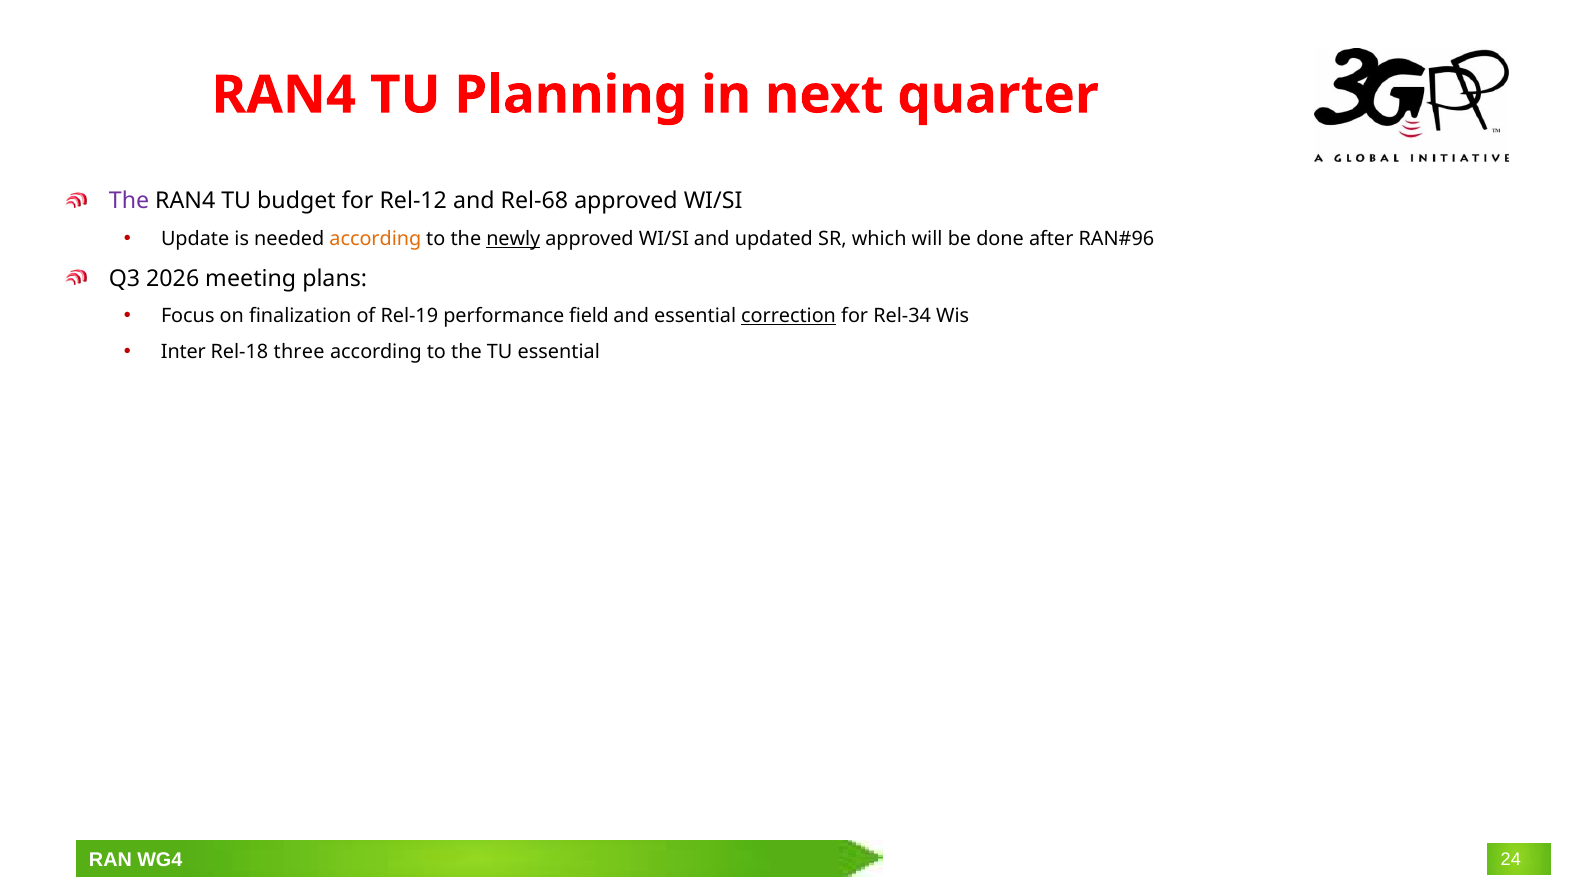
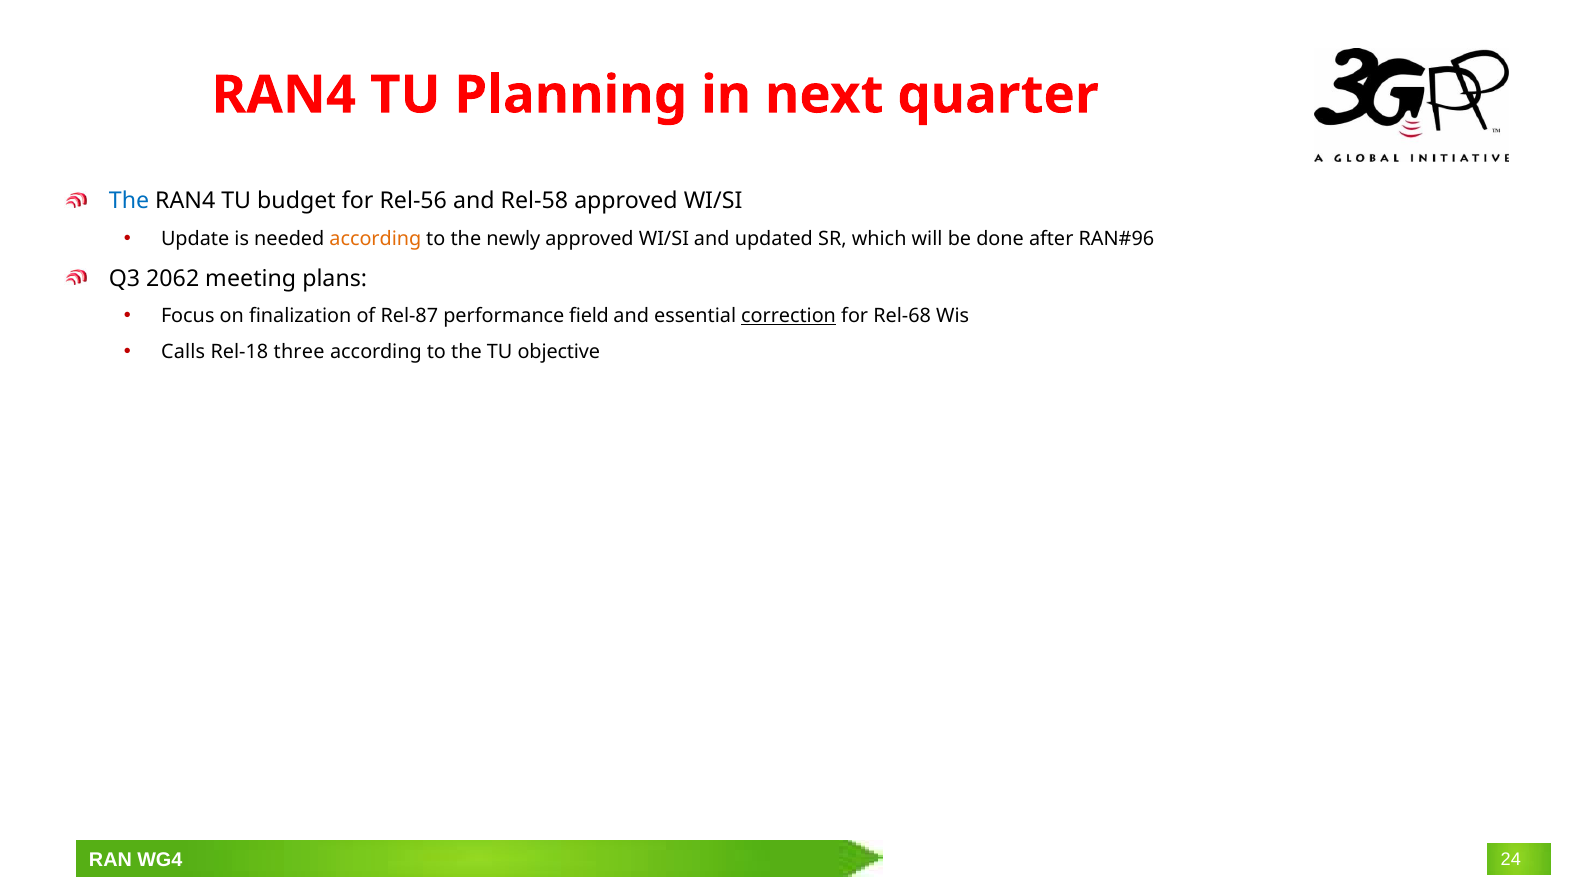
The at (129, 201) colour: purple -> blue
Rel-12: Rel-12 -> Rel-56
Rel-68: Rel-68 -> Rel-58
newly underline: present -> none
2026: 2026 -> 2062
Rel-19: Rel-19 -> Rel-87
Rel-34: Rel-34 -> Rel-68
Inter: Inter -> Calls
TU essential: essential -> objective
